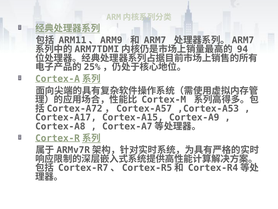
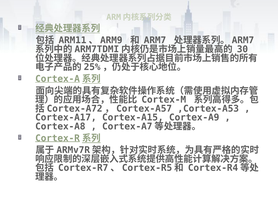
94: 94 -> 30
